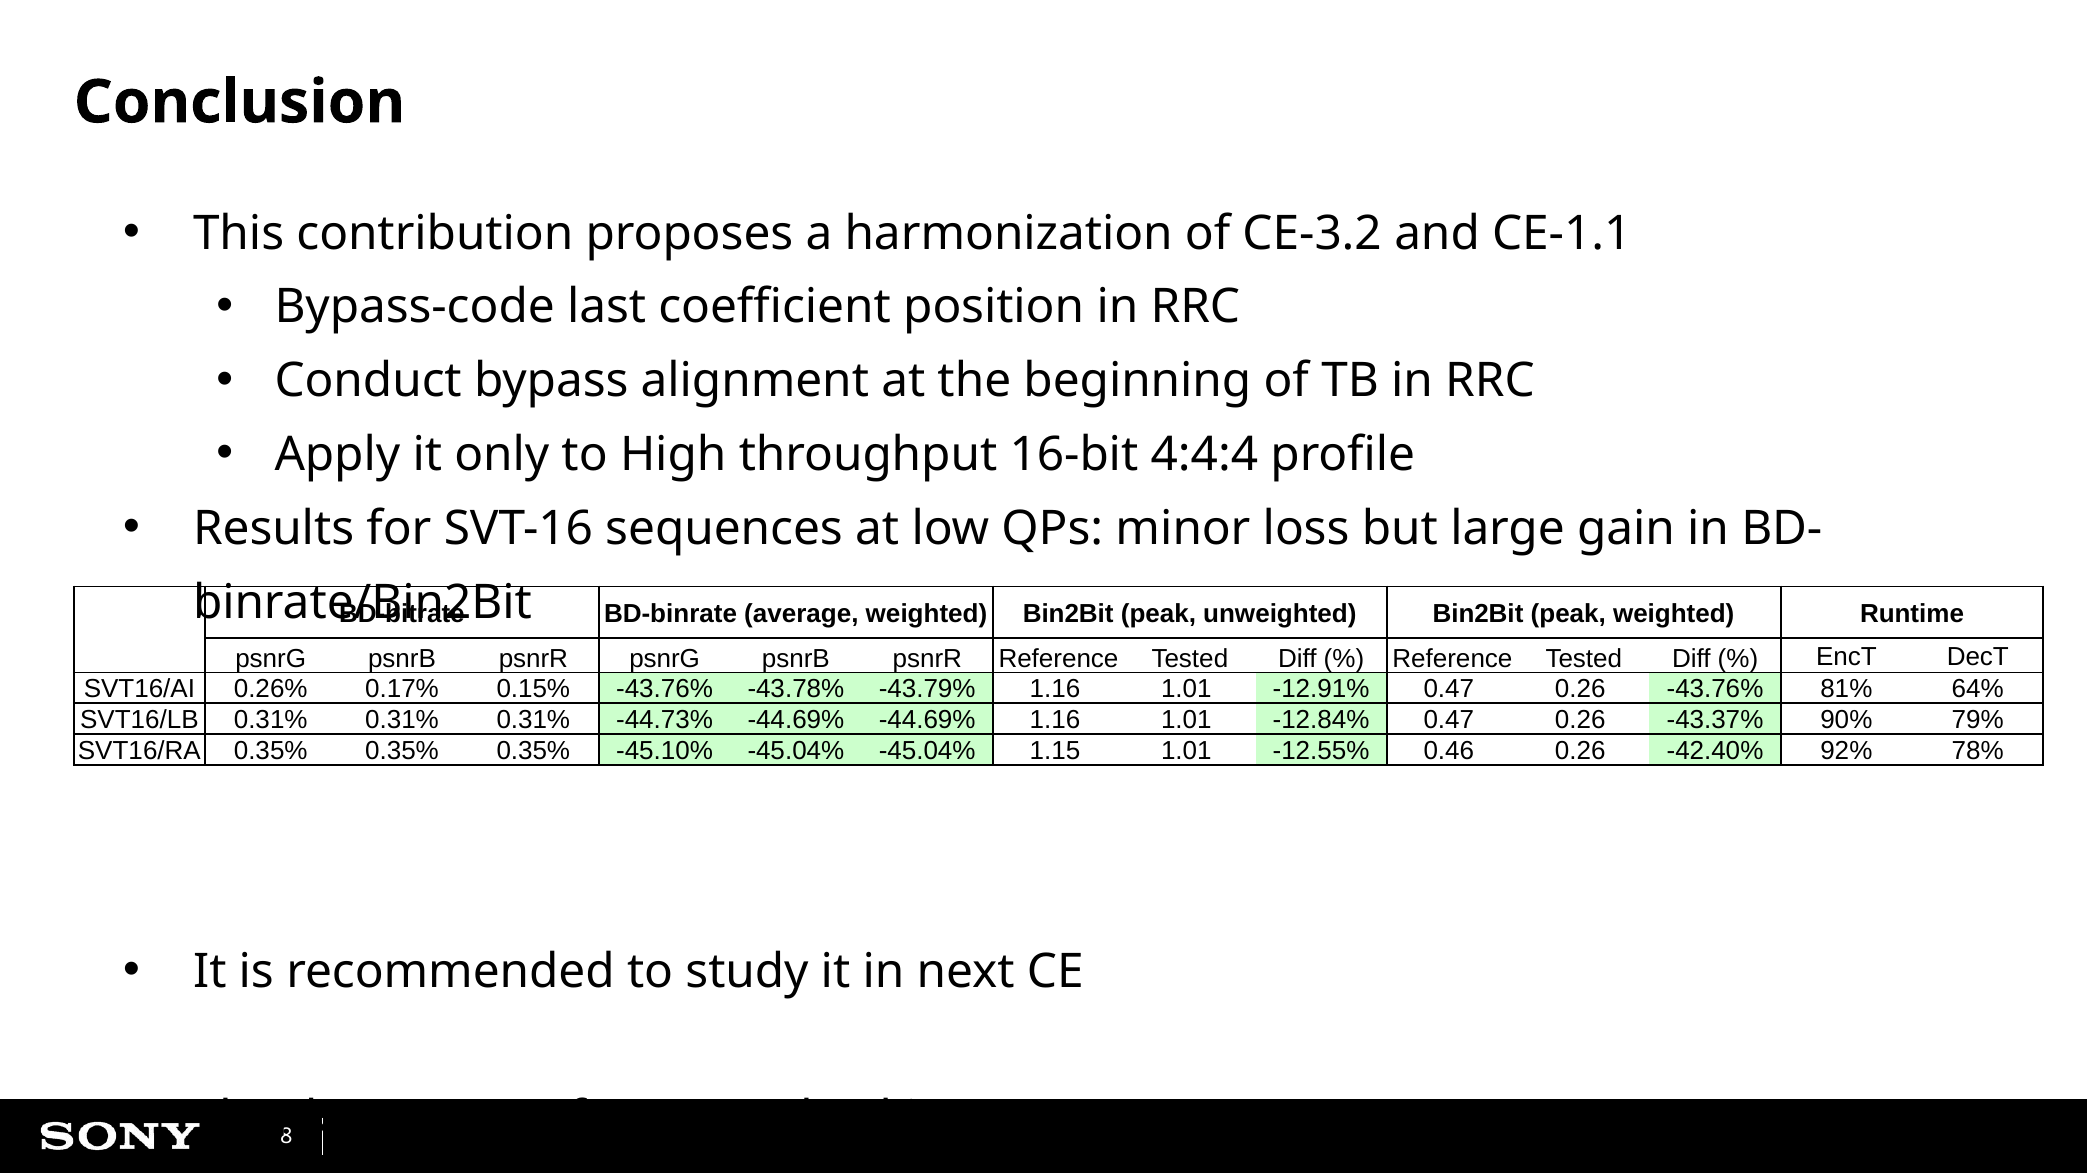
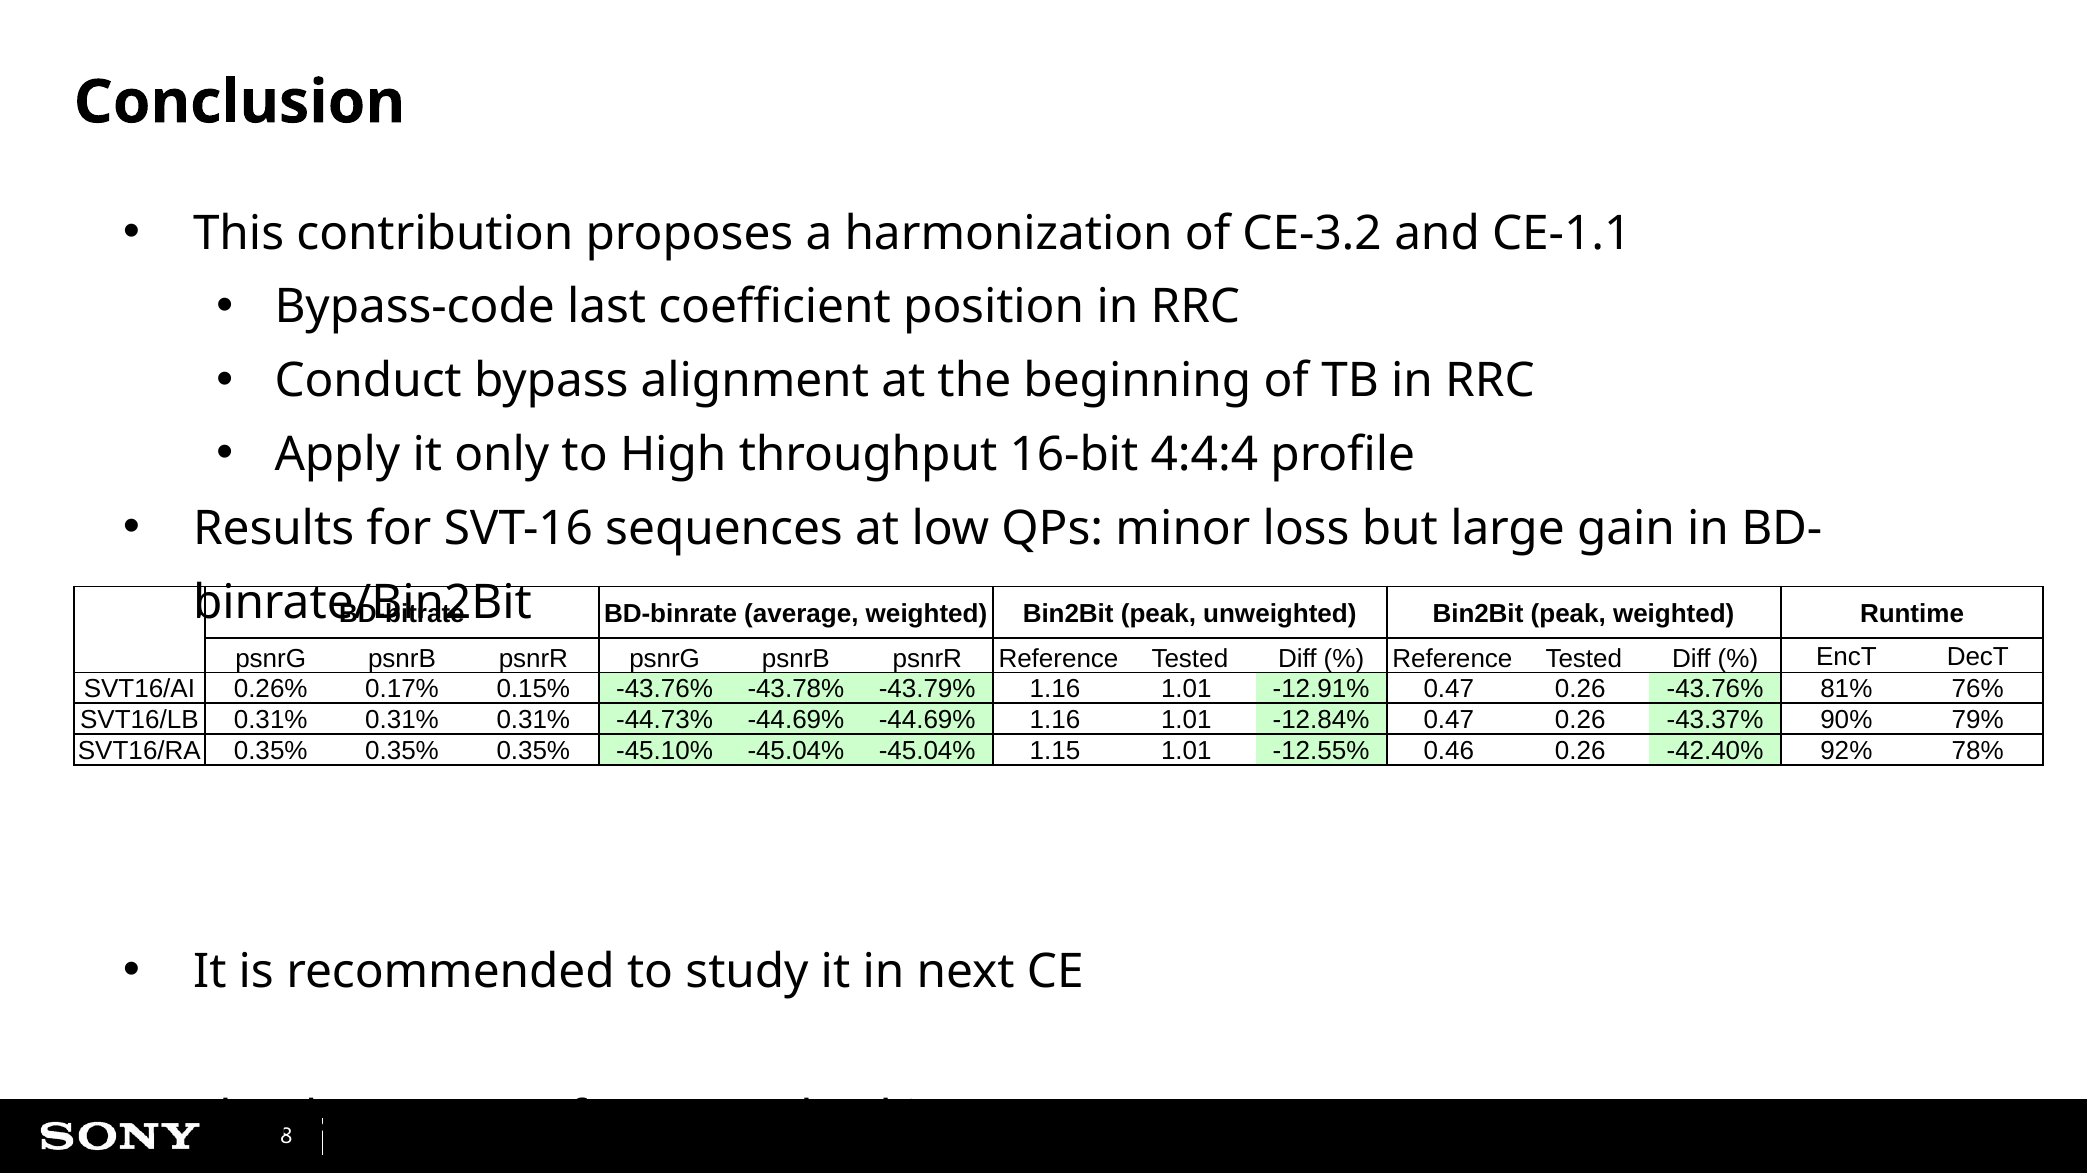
64%: 64% -> 76%
